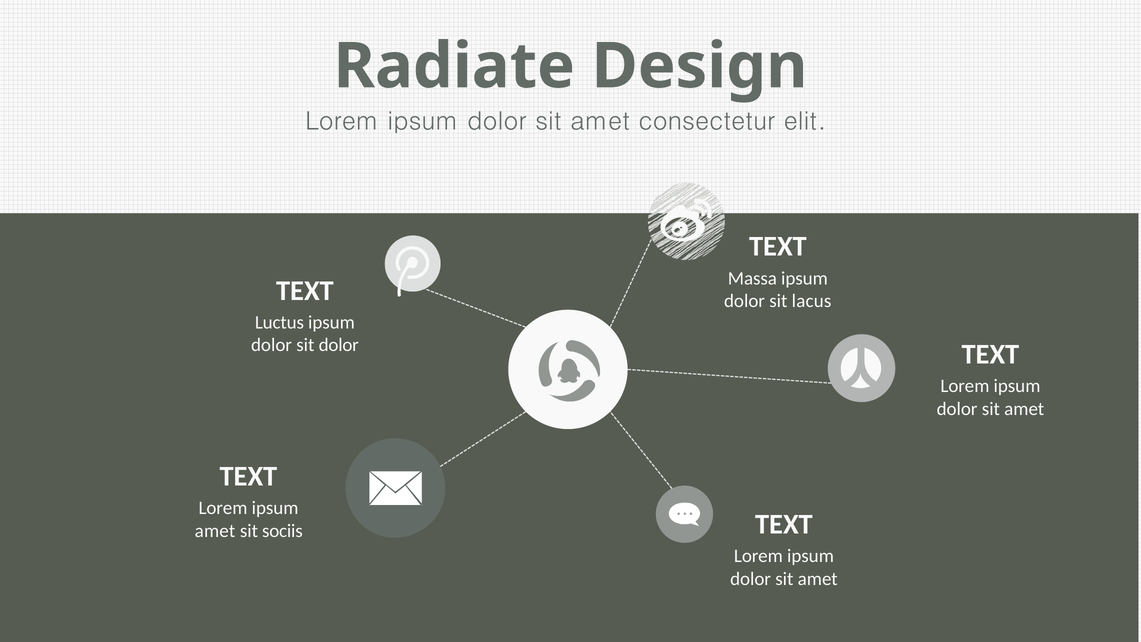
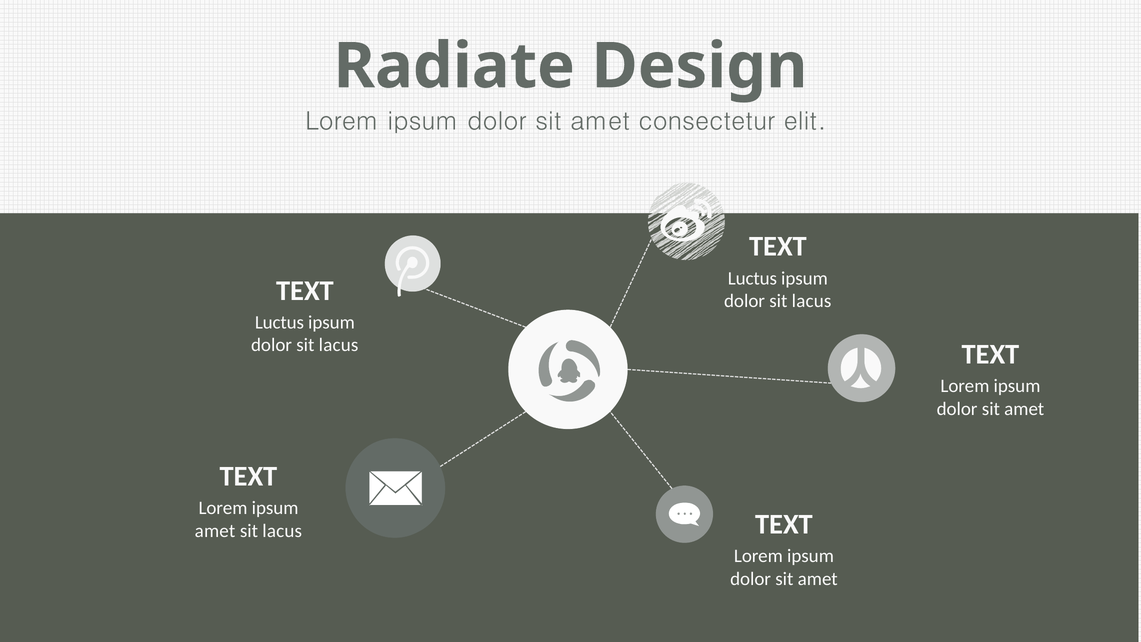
Massa at (752, 278): Massa -> Luctus
dolor at (339, 345): dolor -> lacus
sociis at (282, 531): sociis -> lacus
